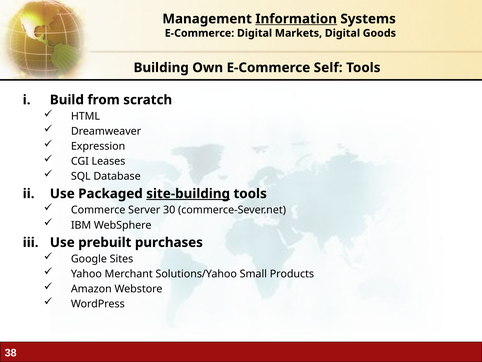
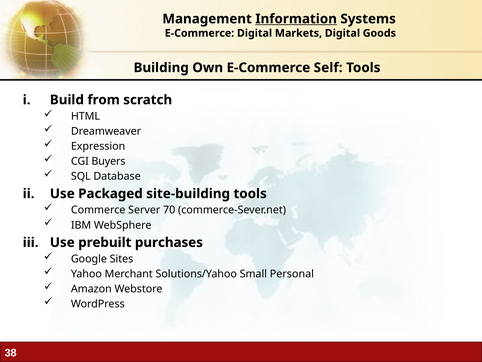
Leases: Leases -> Buyers
site-building underline: present -> none
30: 30 -> 70
Products: Products -> Personal
